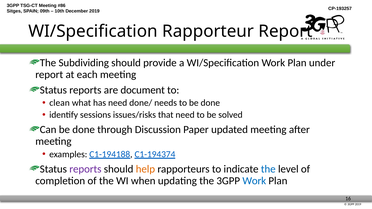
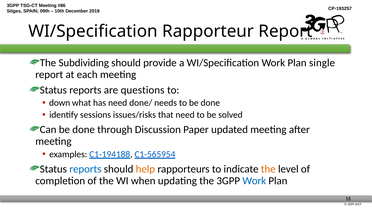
under: under -> single
document: document -> questions
clean: clean -> down
C1-194374: C1-194374 -> C1-565954
reports at (85, 169) colour: purple -> blue
the at (268, 169) colour: blue -> orange
